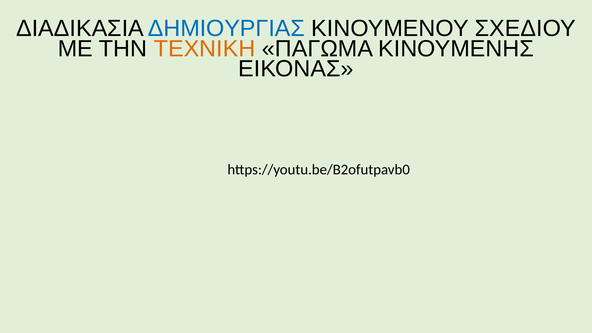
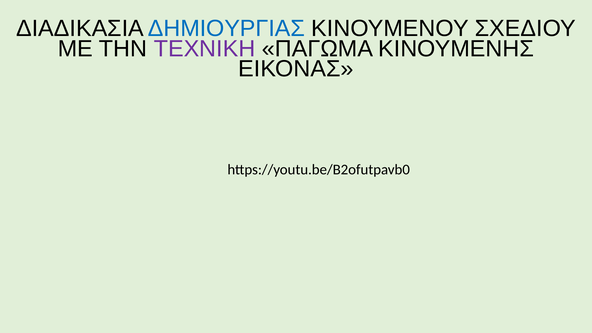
ΤΕΧΝΙΚΗ colour: orange -> purple
